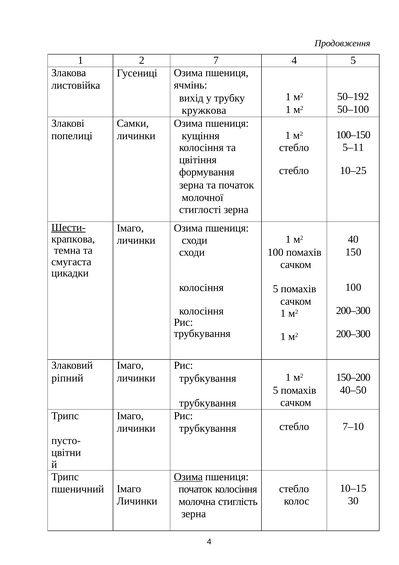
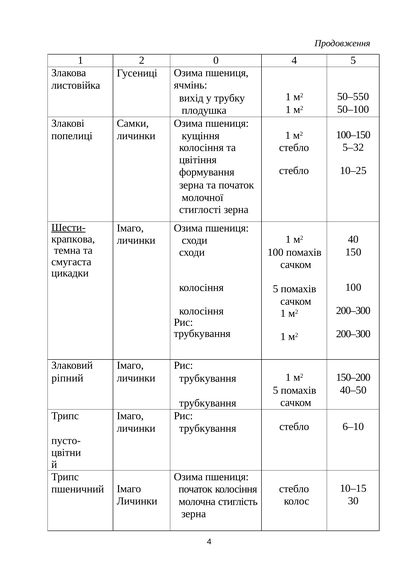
7: 7 -> 0
50–192: 50–192 -> 50–550
кружкова: кружкова -> плодушка
5–11: 5–11 -> 5–32
7–10: 7–10 -> 6–10
Озима at (188, 477) underline: present -> none
